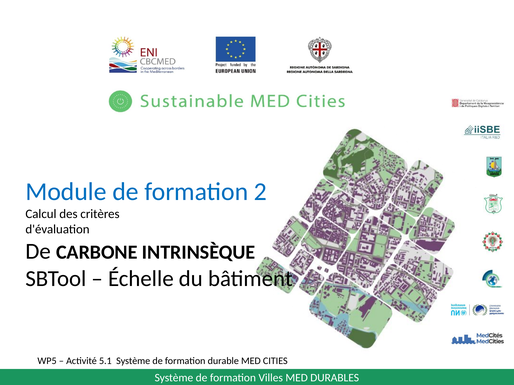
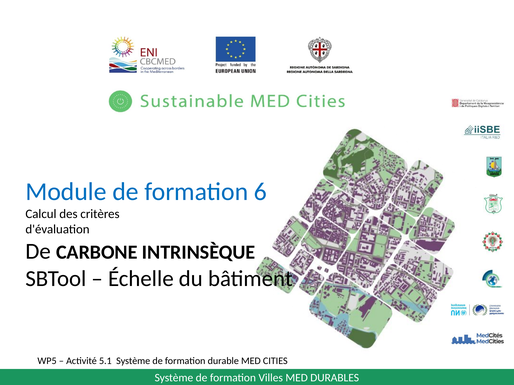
2: 2 -> 6
